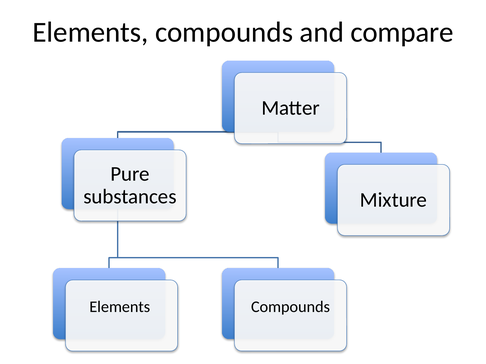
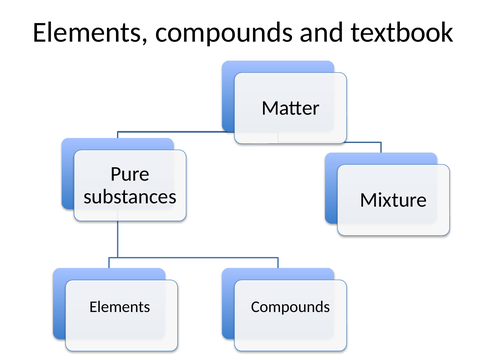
compare: compare -> textbook
